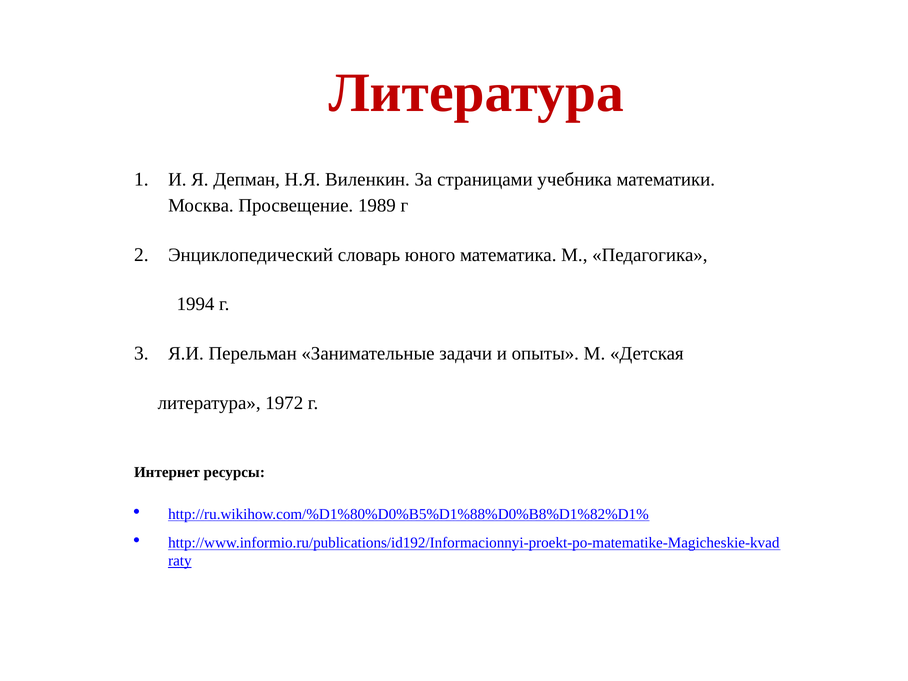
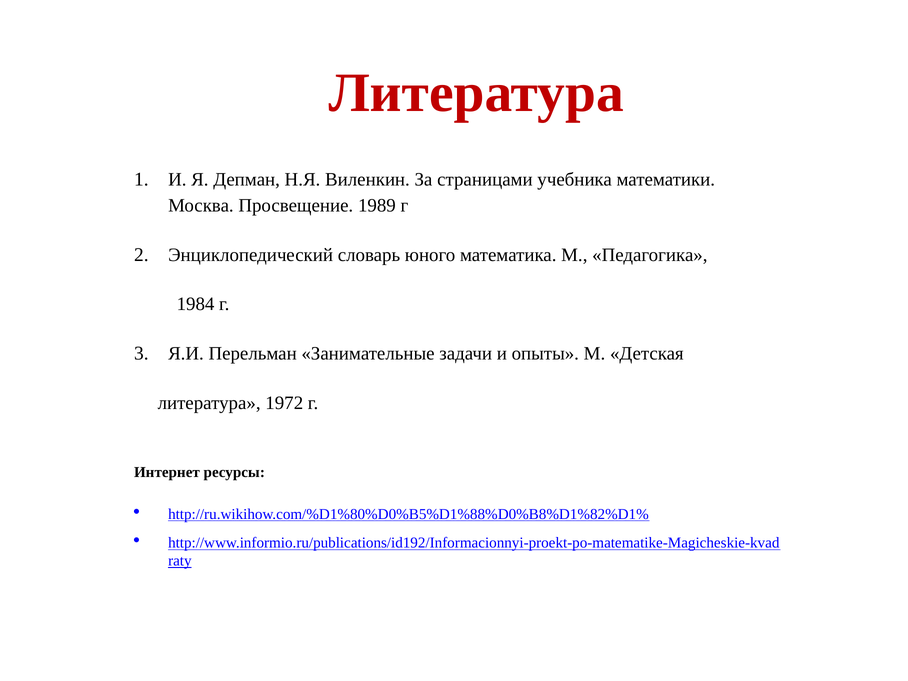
1994: 1994 -> 1984
